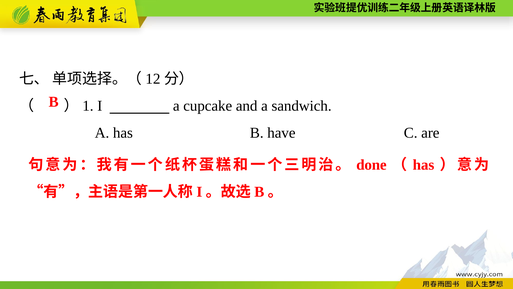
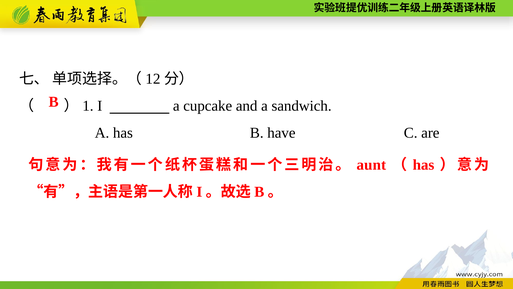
done: done -> aunt
